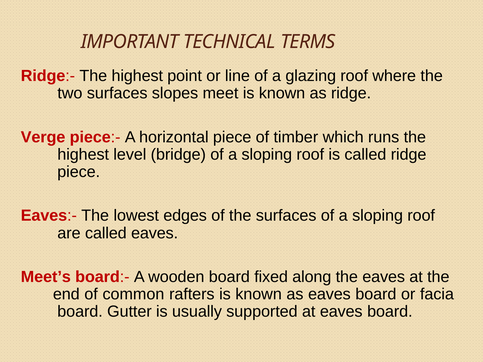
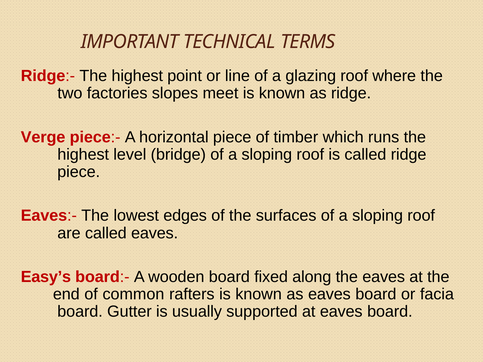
two surfaces: surfaces -> factories
Meet’s: Meet’s -> Easy’s
